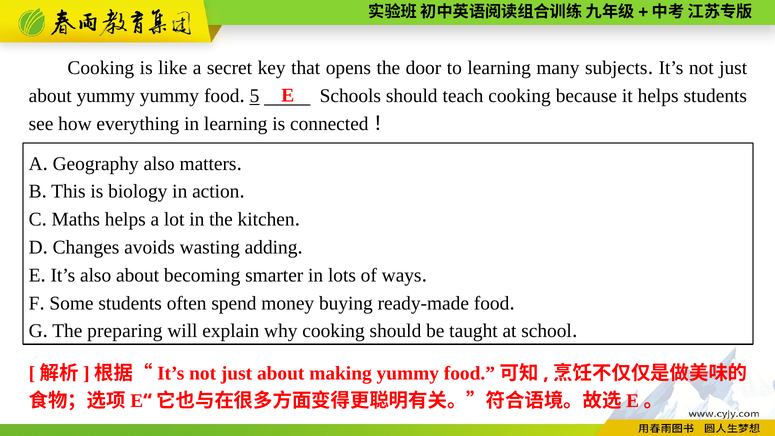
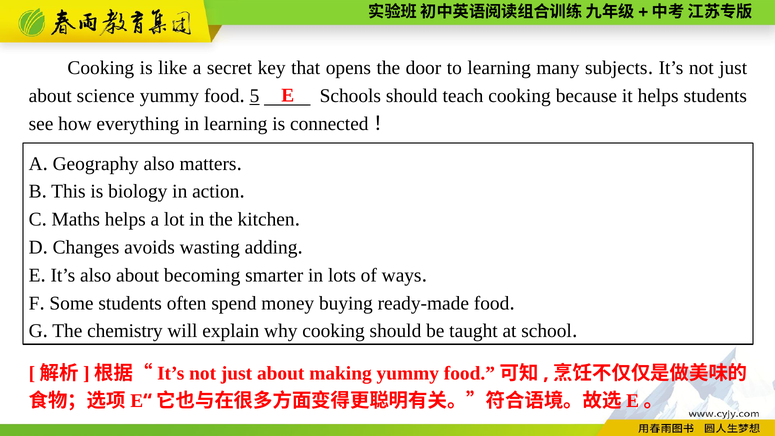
about yummy: yummy -> science
preparing: preparing -> chemistry
